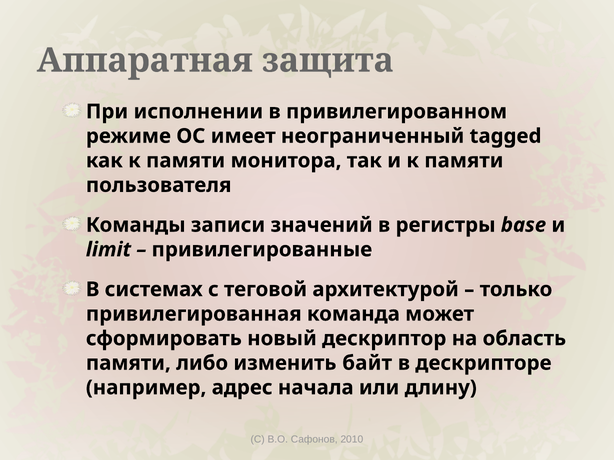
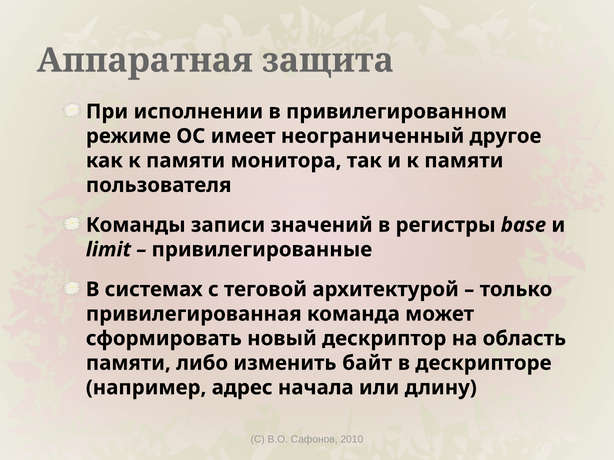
tagged: tagged -> другое
